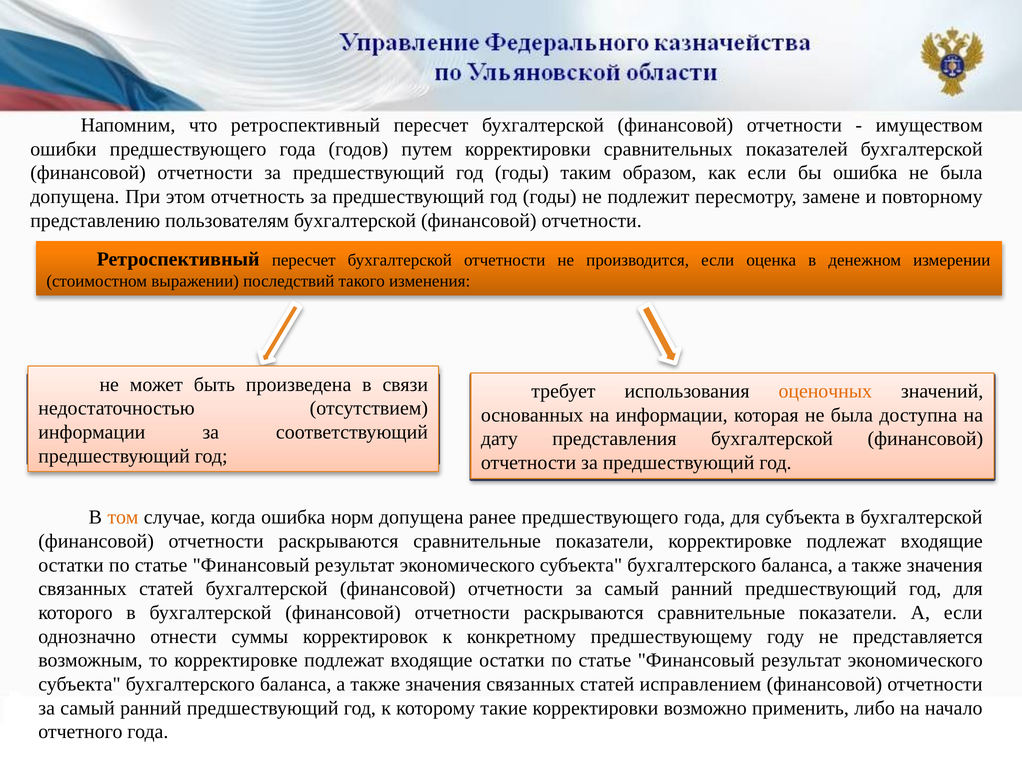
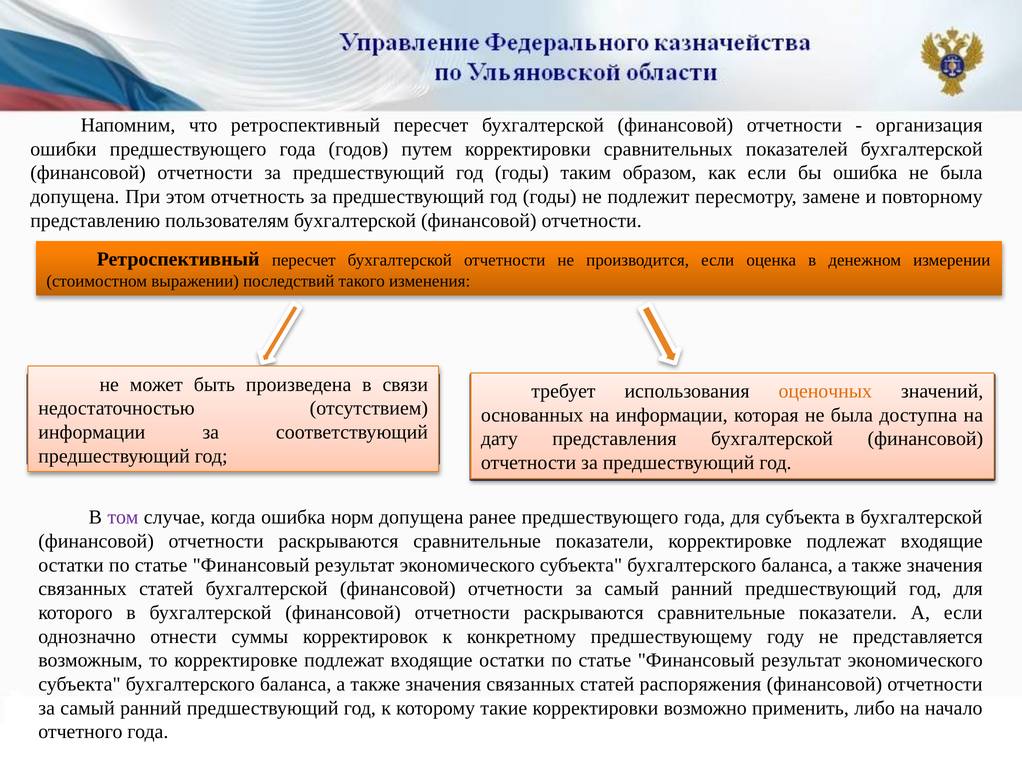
имуществом: имуществом -> организация
том colour: orange -> purple
исправлением: исправлением -> распоряжения
